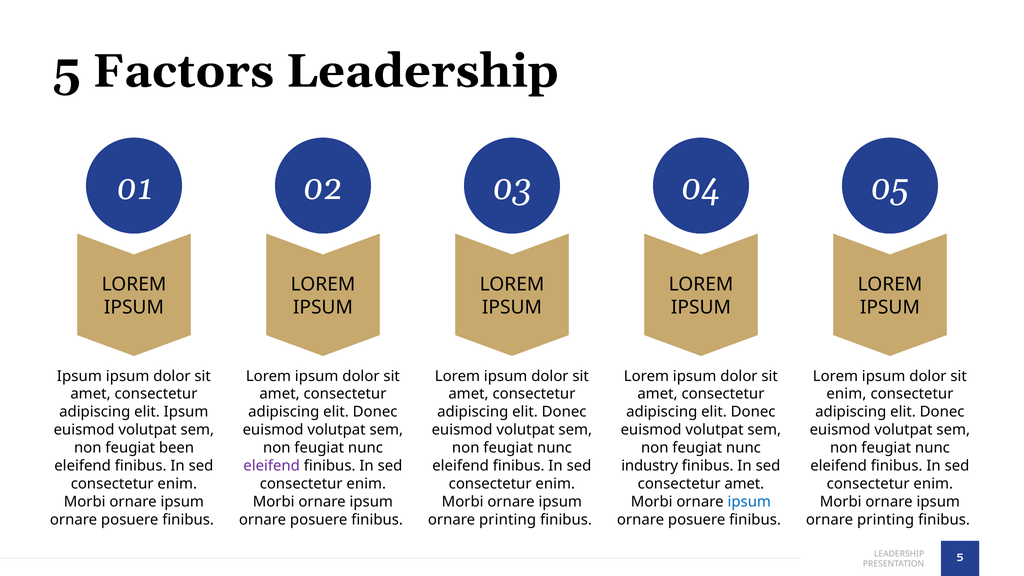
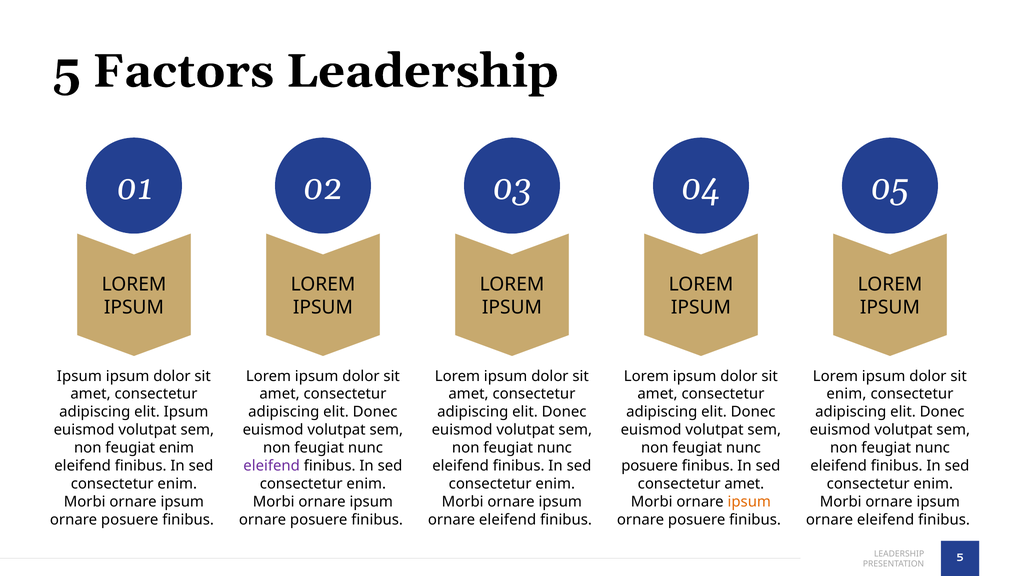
feugiat been: been -> enim
industry at (650, 466): industry -> posuere
ipsum at (749, 502) colour: blue -> orange
printing at (508, 520): printing -> eleifend
printing at (886, 520): printing -> eleifend
